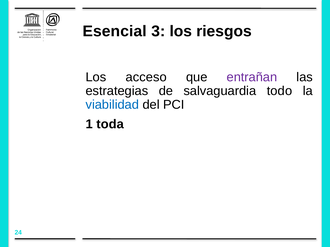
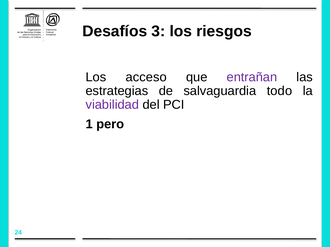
Esencial: Esencial -> Desafíos
viabilidad colour: blue -> purple
toda: toda -> pero
